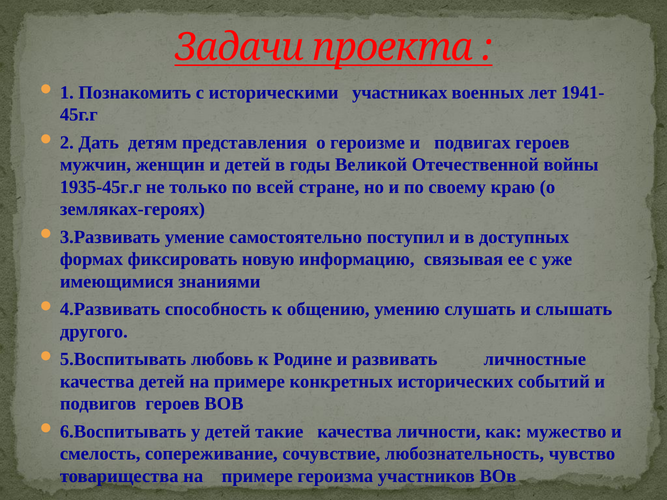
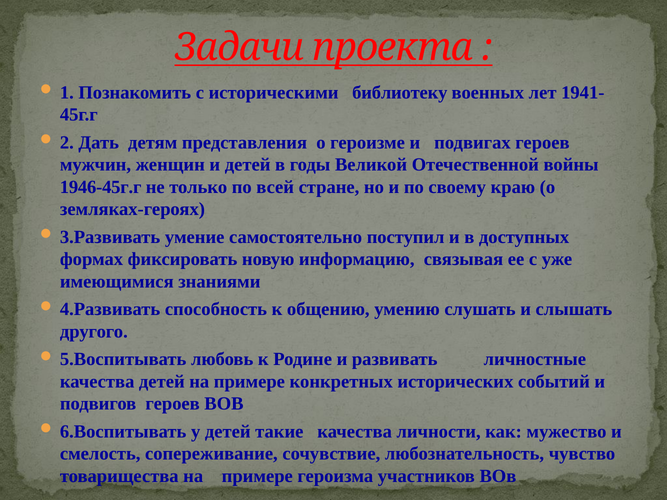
участниках: участниках -> библиотеку
1935-45г.г: 1935-45г.г -> 1946-45г.г
